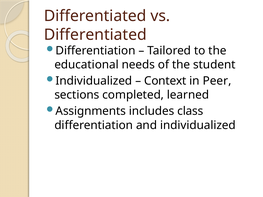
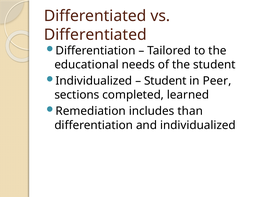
Context at (165, 81): Context -> Student
Assignments: Assignments -> Remediation
class: class -> than
